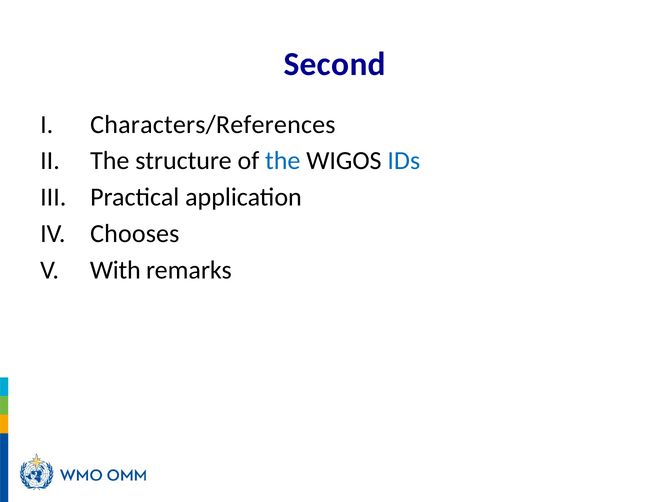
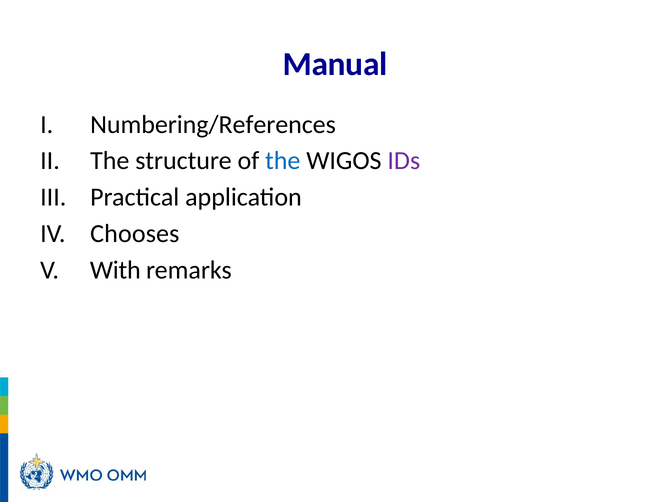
Second: Second -> Manual
Characters/References: Characters/References -> Numbering/References
IDs colour: blue -> purple
